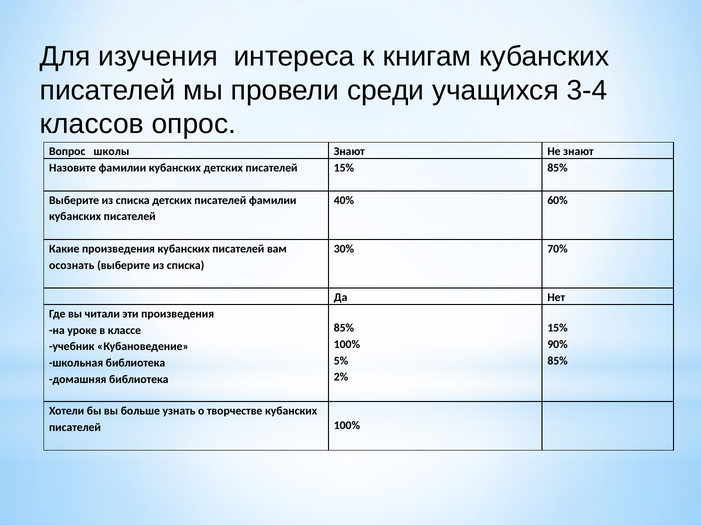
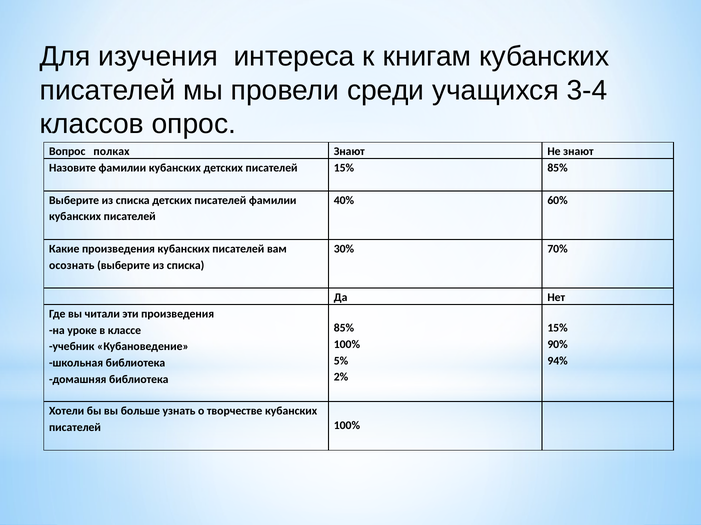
школы: школы -> полках
85% at (558, 361): 85% -> 94%
